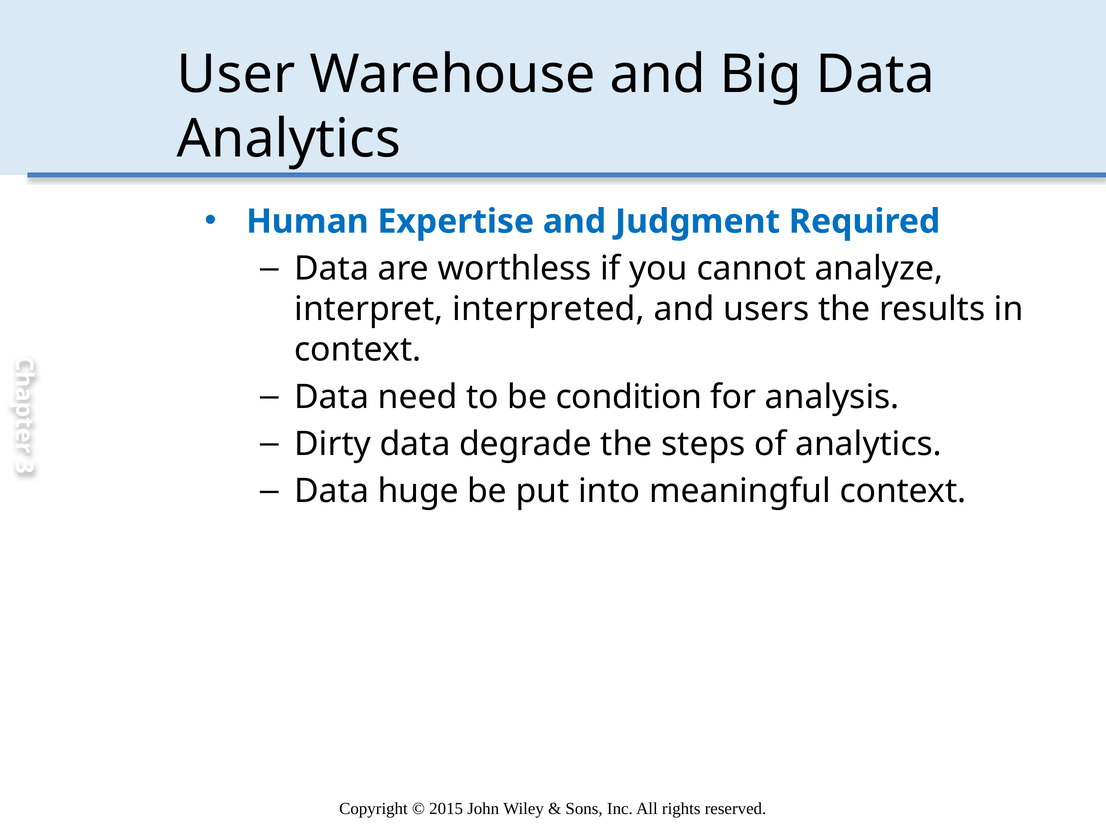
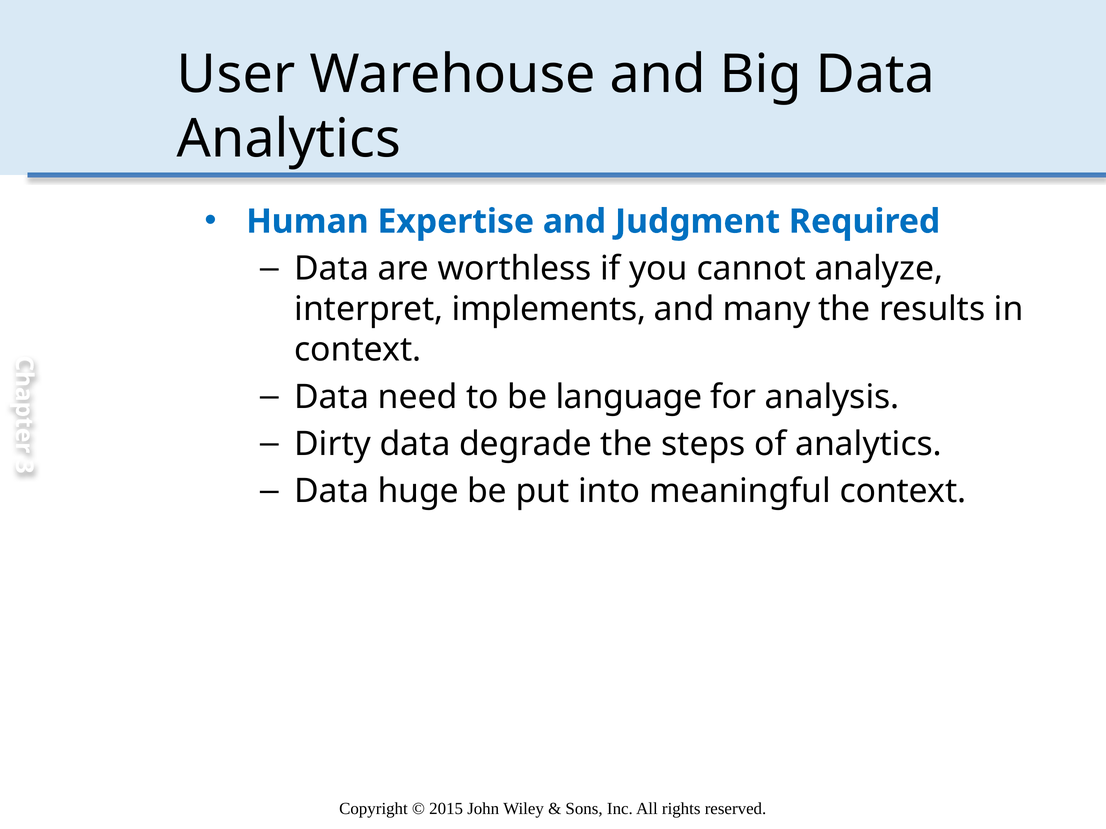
interpreted: interpreted -> implements
users: users -> many
condition: condition -> language
